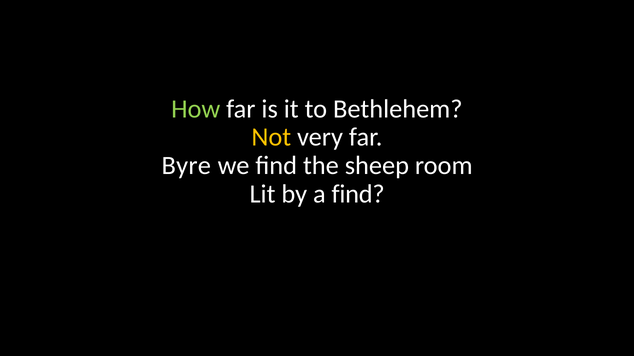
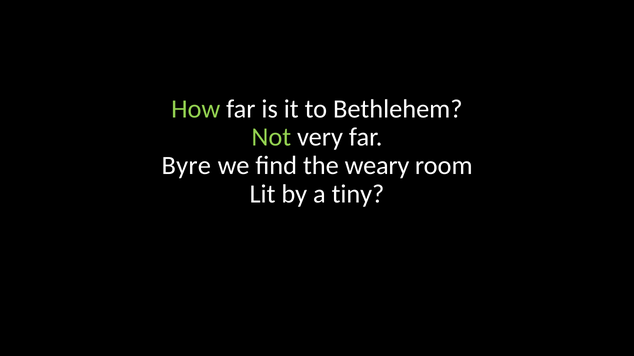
Not colour: yellow -> light green
sheep: sheep -> weary
a find: find -> tiny
